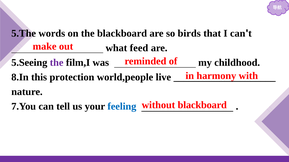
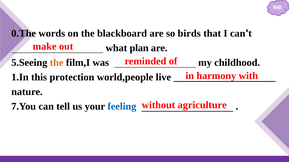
5.The: 5.The -> 0.The
feed: feed -> plan
the at (57, 63) colour: purple -> orange
8.In: 8.In -> 1.In
without blackboard: blackboard -> agriculture
